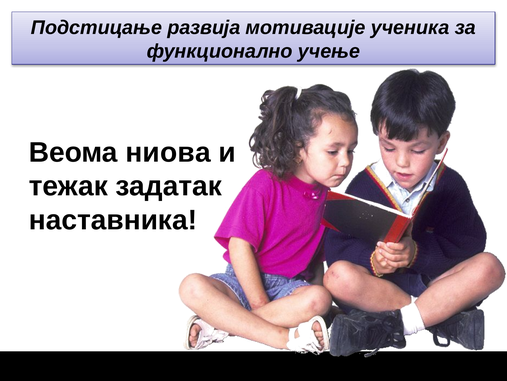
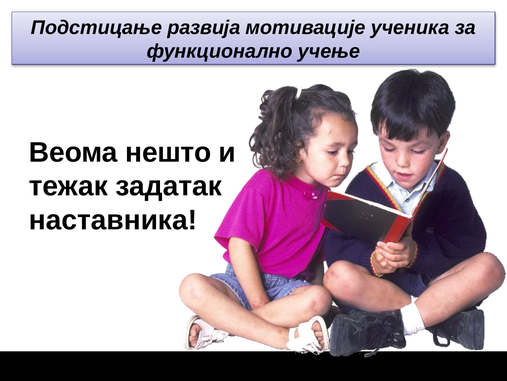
ниова: ниова -> нешто
